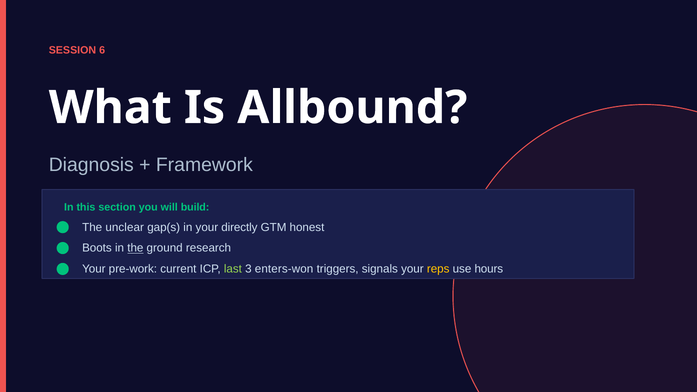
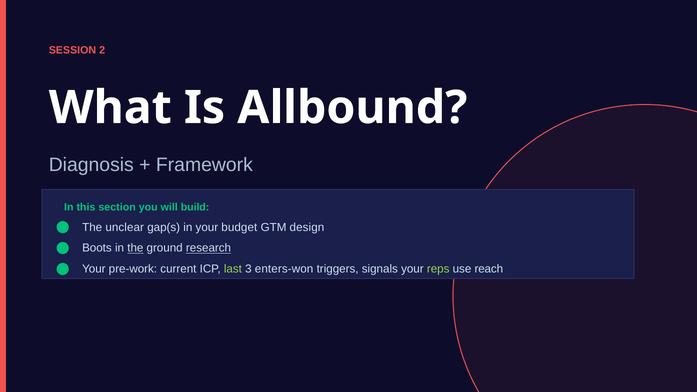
6: 6 -> 2
directly: directly -> budget
honest: honest -> design
research underline: none -> present
reps colour: yellow -> light green
hours: hours -> reach
